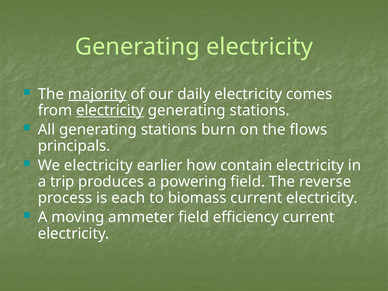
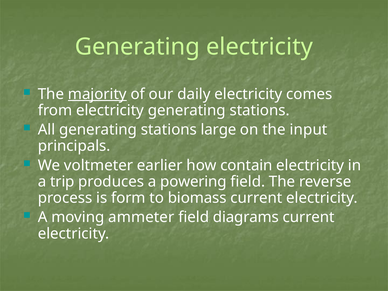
electricity at (110, 110) underline: present -> none
burn: burn -> large
flows: flows -> input
We electricity: electricity -> voltmeter
each: each -> form
efficiency: efficiency -> diagrams
